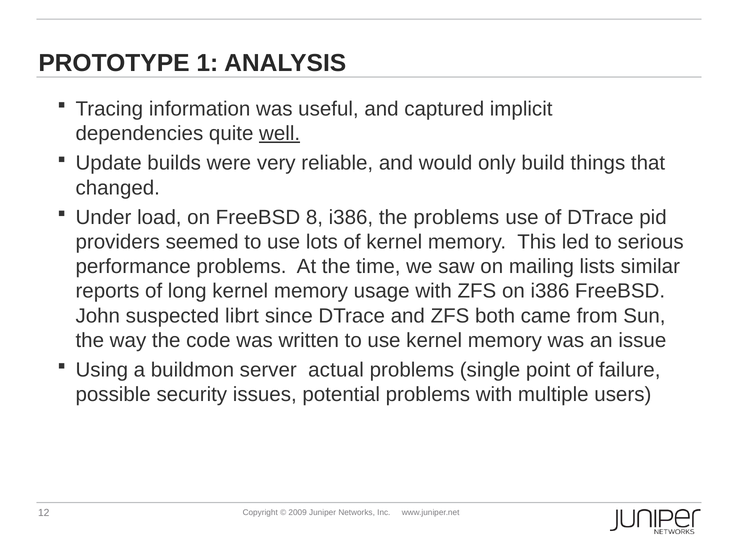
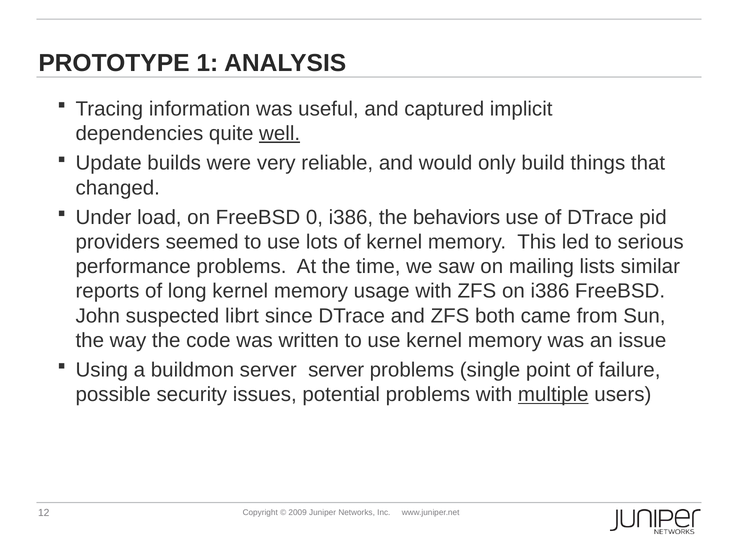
8: 8 -> 0
the problems: problems -> behaviors
server actual: actual -> server
multiple underline: none -> present
